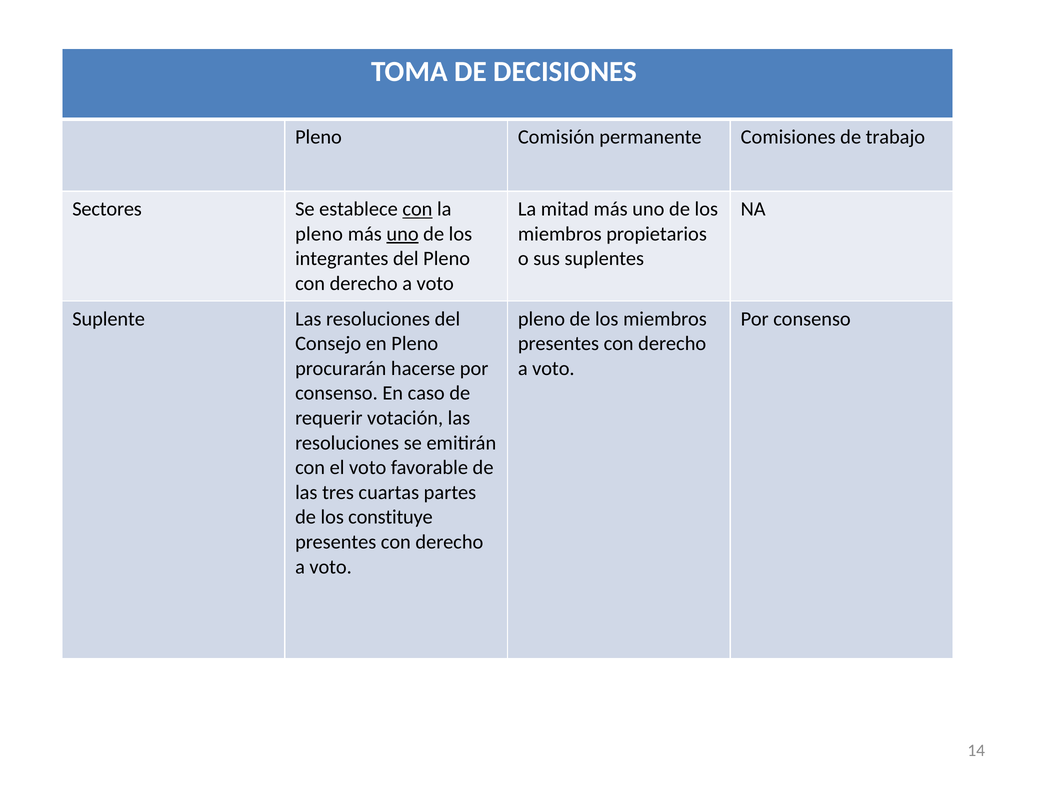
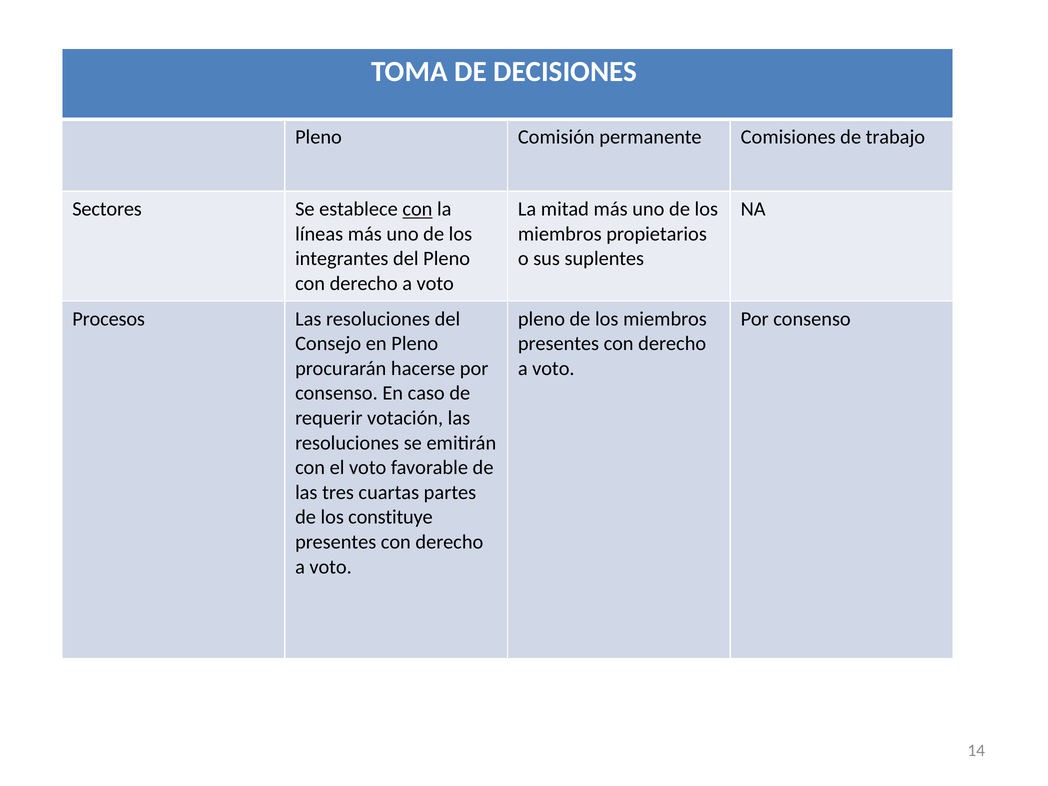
pleno at (319, 234): pleno -> líneas
uno at (403, 234) underline: present -> none
Suplente: Suplente -> Procesos
